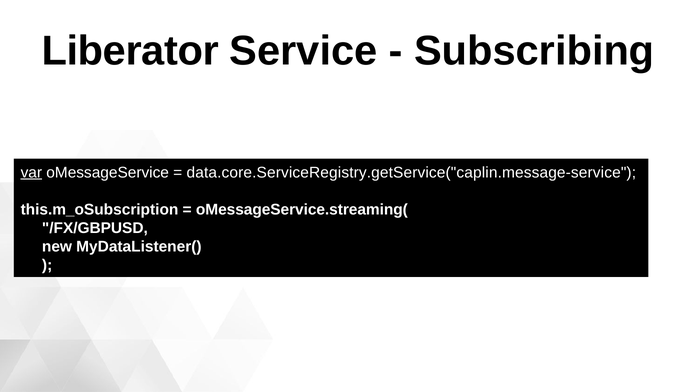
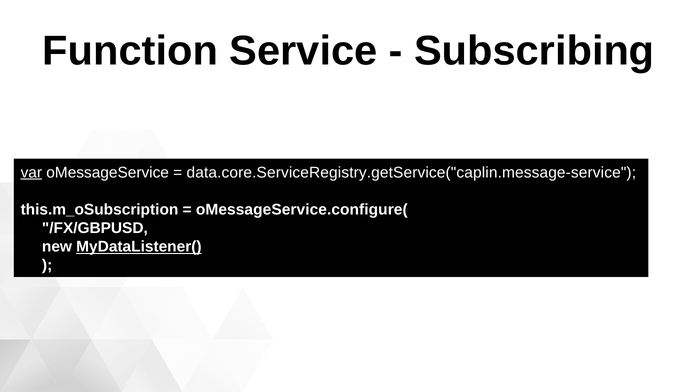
Liberator: Liberator -> Function
oMessageService.streaming(: oMessageService.streaming( -> oMessageService.configure(
MyDataListener( underline: none -> present
